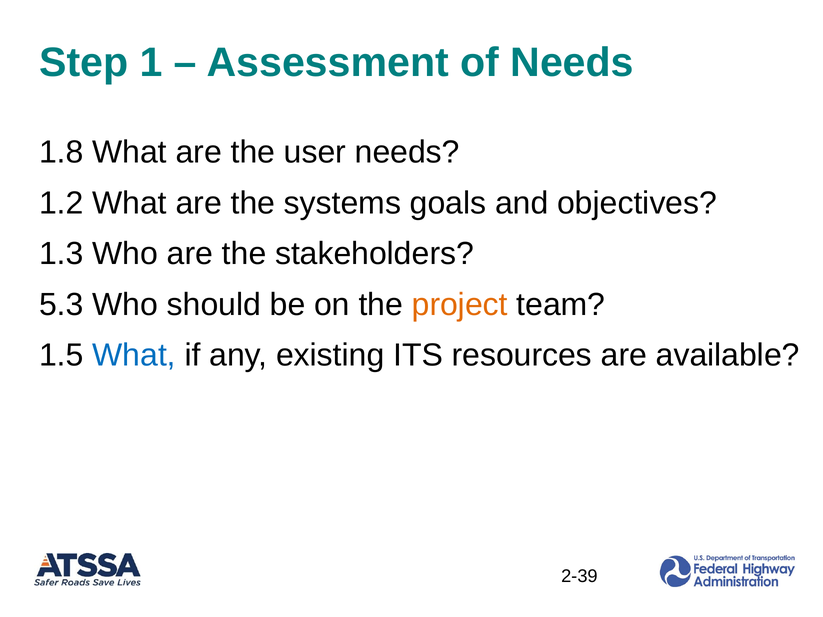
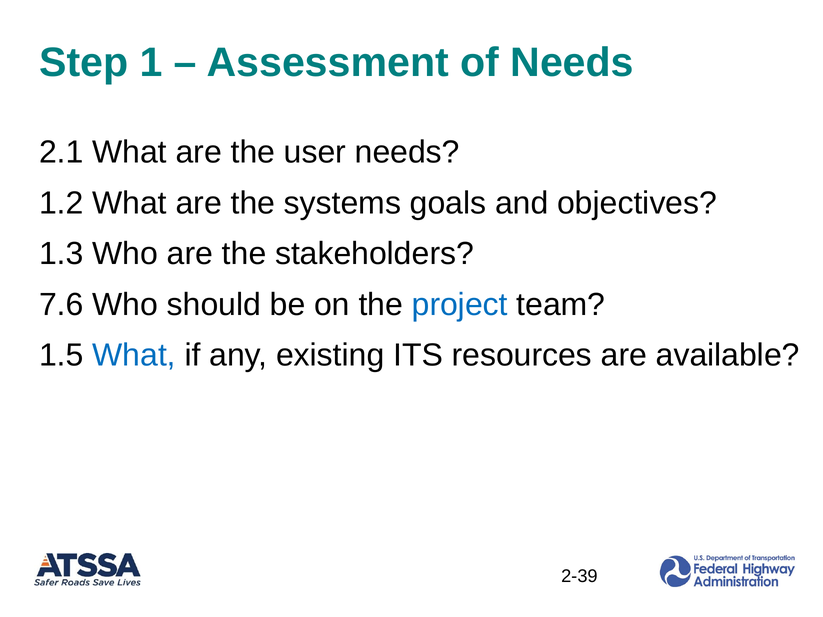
1.8: 1.8 -> 2.1
5.3: 5.3 -> 7.6
project colour: orange -> blue
